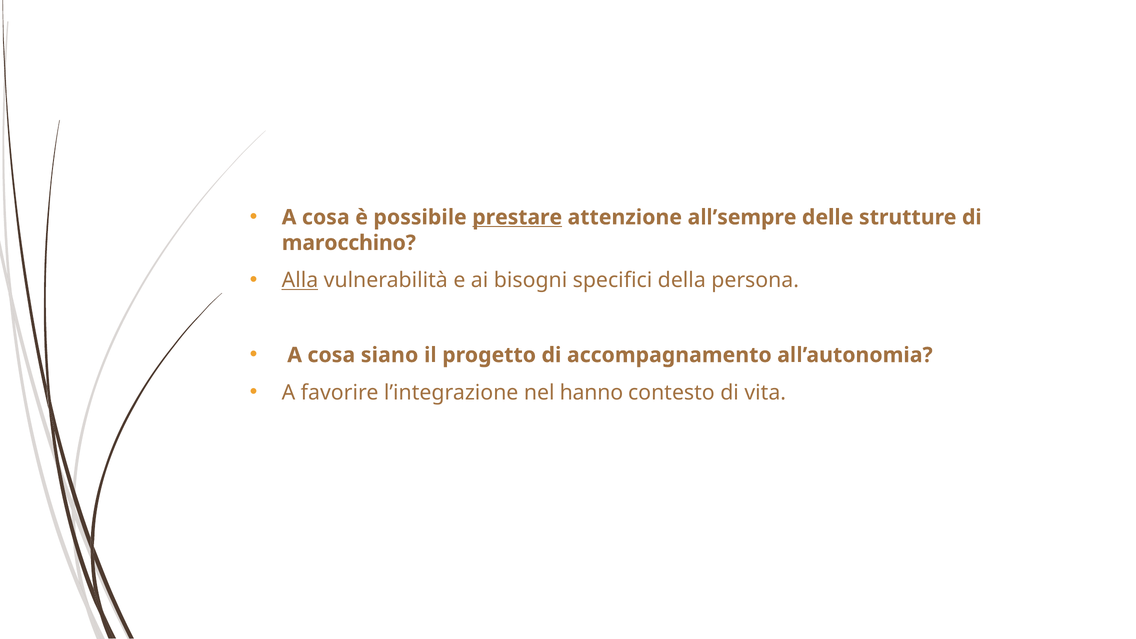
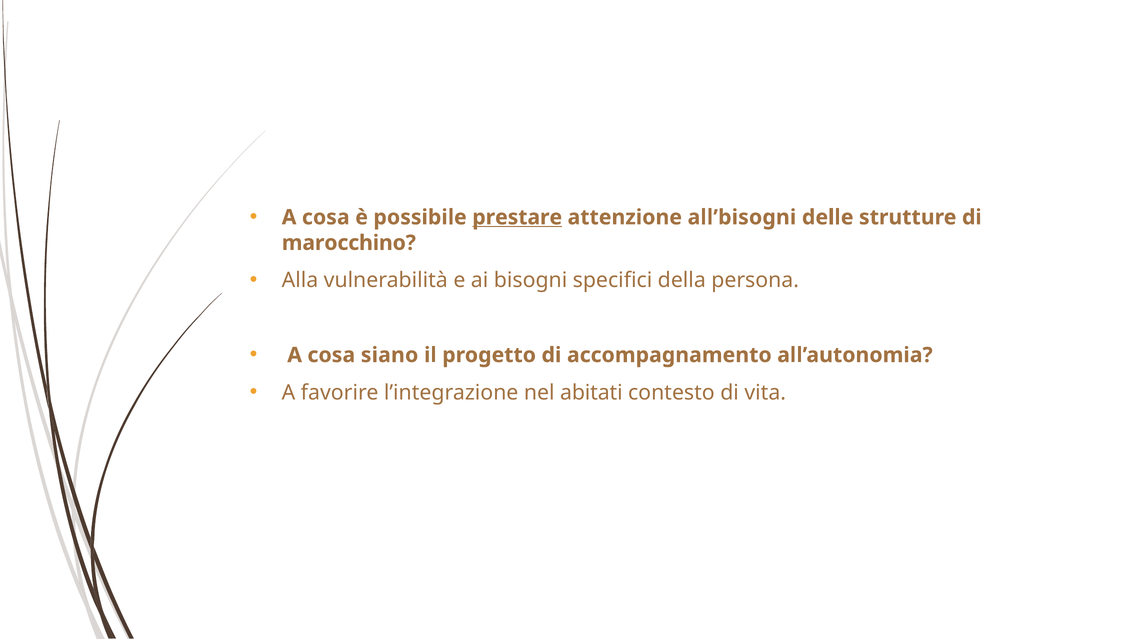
all’sempre: all’sempre -> all’bisogni
Alla underline: present -> none
hanno: hanno -> abitati
